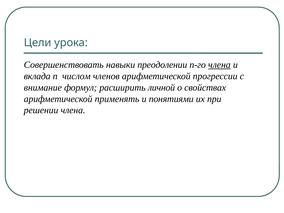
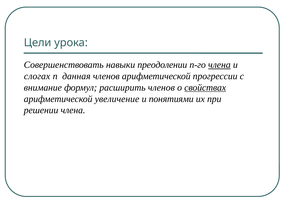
вклада: вклада -> слогах
числом: числом -> данная
расширить личной: личной -> членов
свойствах underline: none -> present
применять: применять -> увеличение
